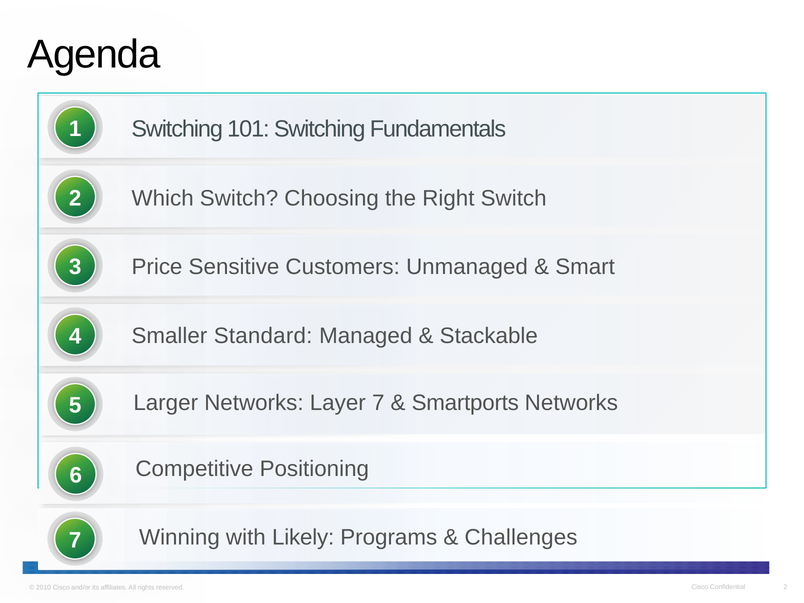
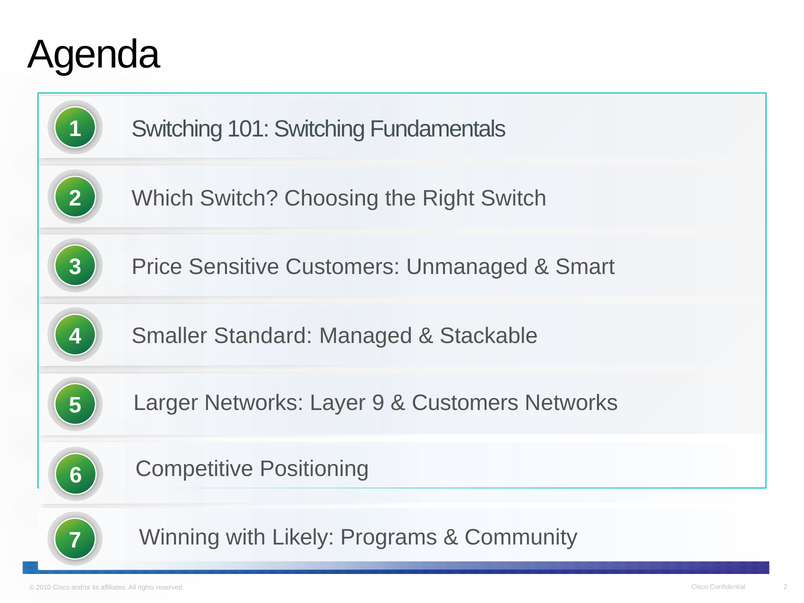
Layer 7: 7 -> 9
Smartports at (465, 403): Smartports -> Customers
Challenges: Challenges -> Community
